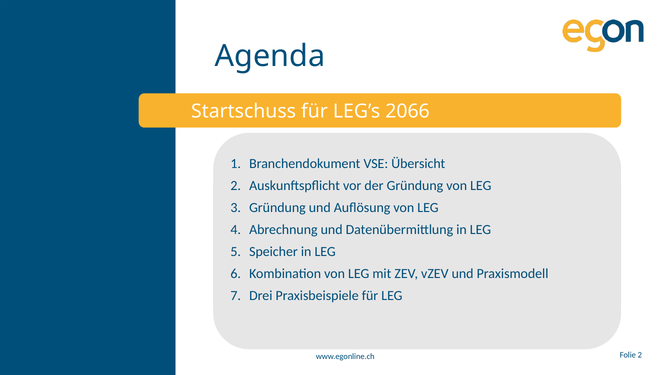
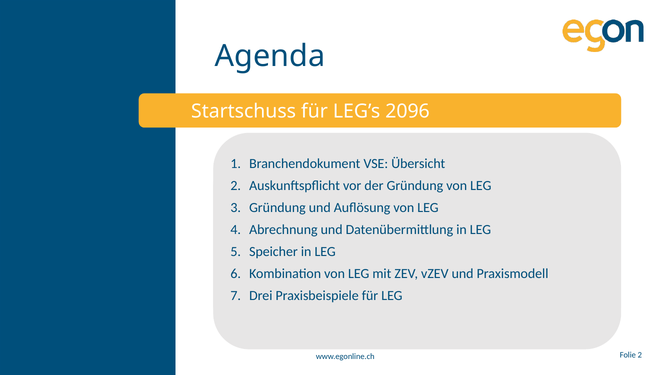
2066: 2066 -> 2096
